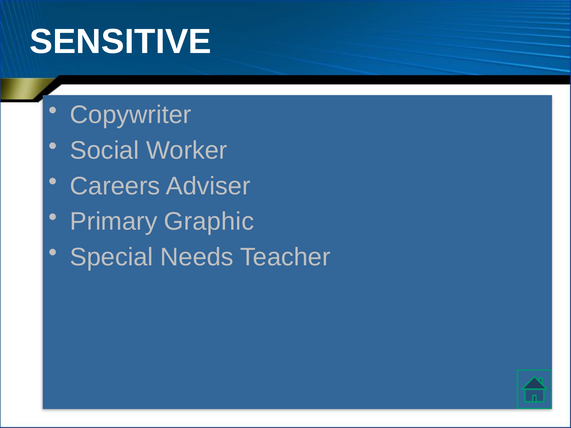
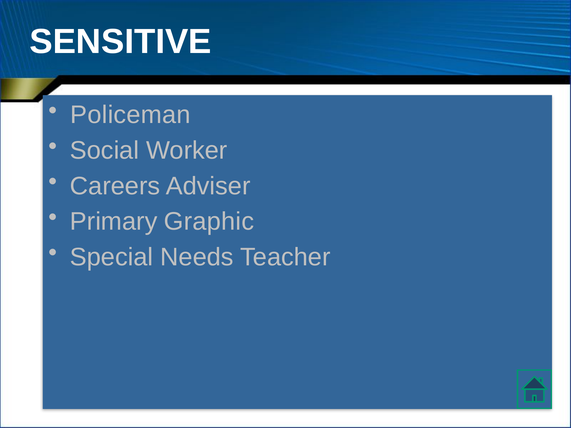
Copywriter: Copywriter -> Policeman
